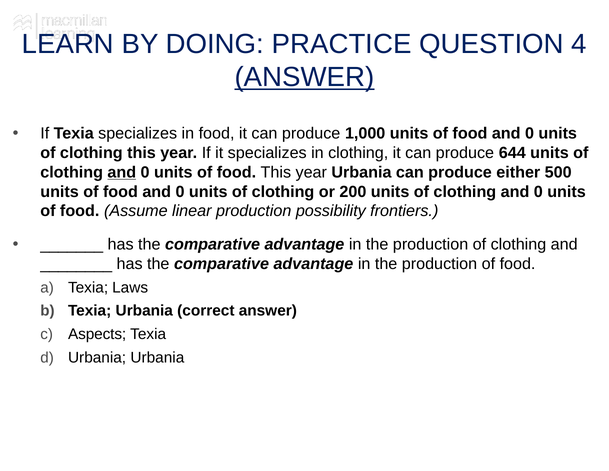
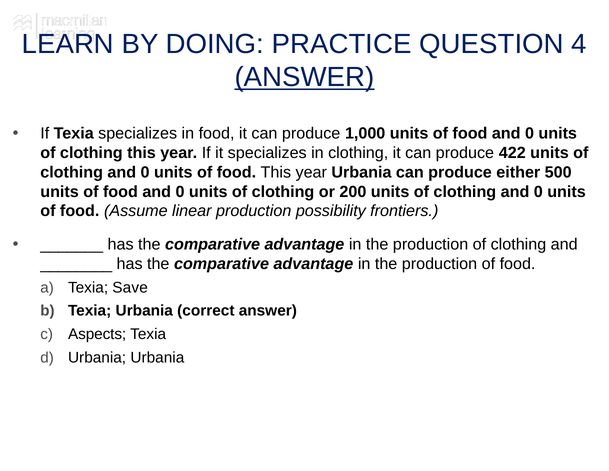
644: 644 -> 422
and at (122, 172) underline: present -> none
Laws: Laws -> Save
